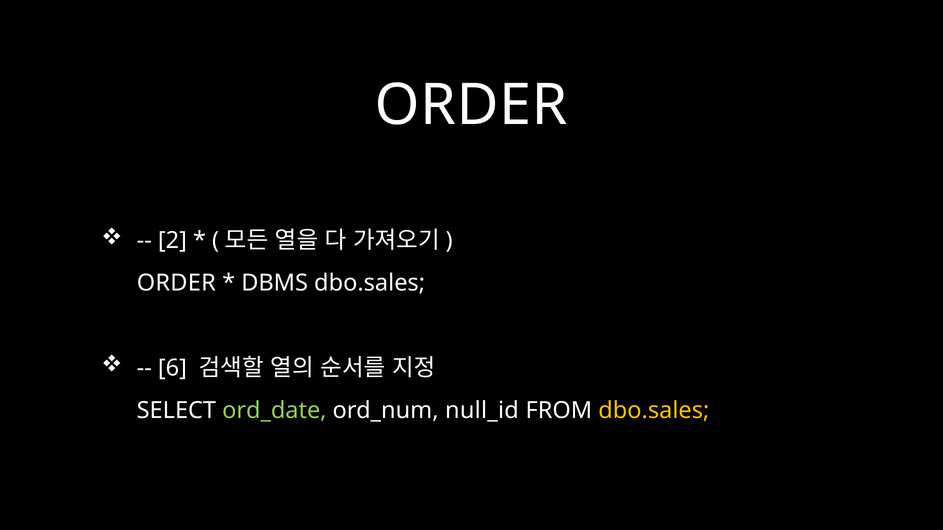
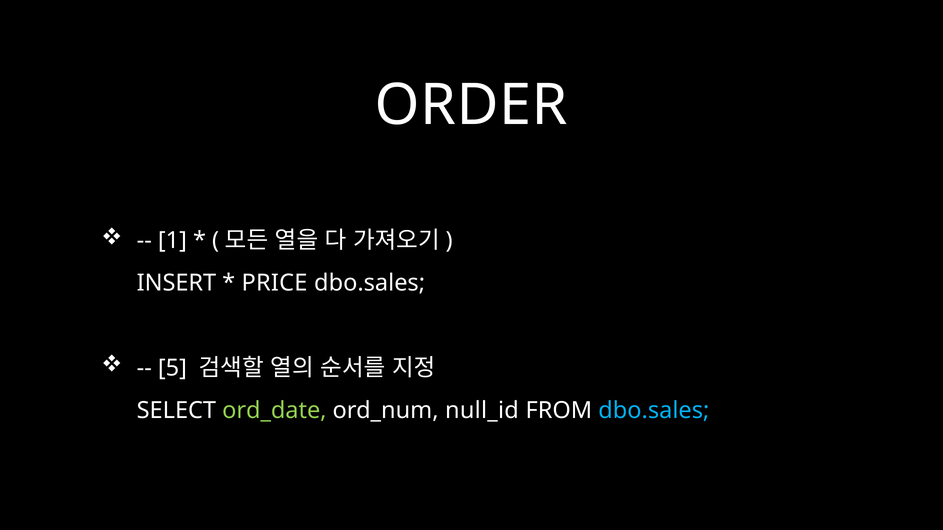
2: 2 -> 1
ORDER at (176, 283): ORDER -> INSERT
DBMS: DBMS -> PRICE
6: 6 -> 5
dbo.sales at (654, 411) colour: yellow -> light blue
